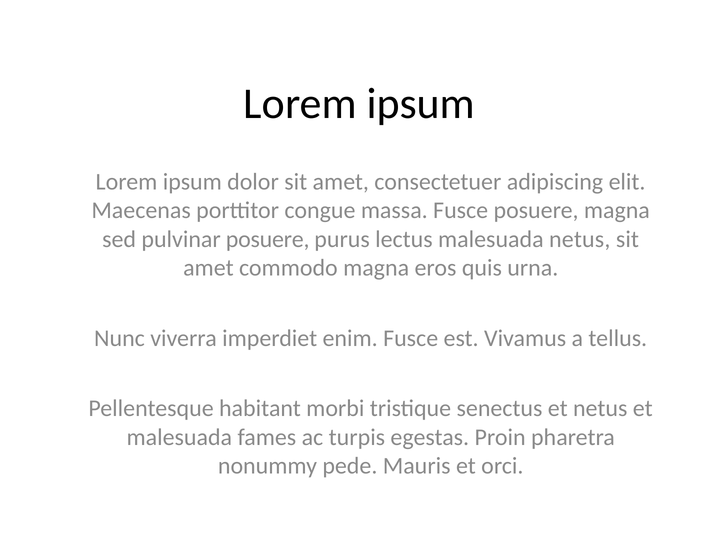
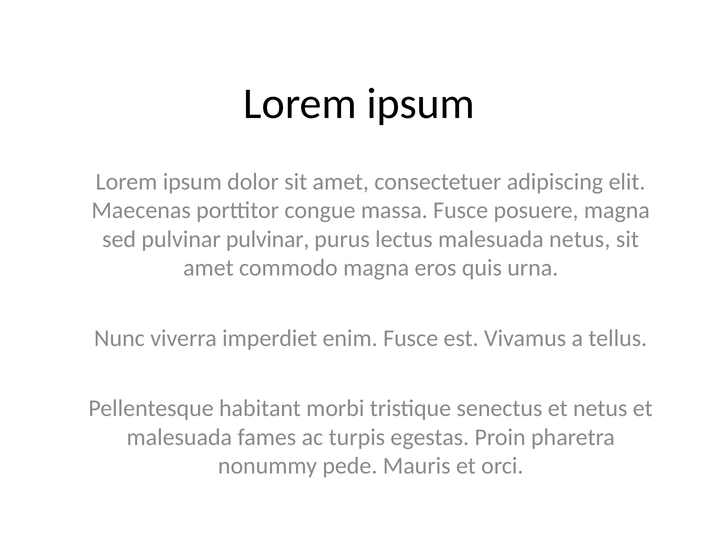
pulvinar posuere: posuere -> pulvinar
